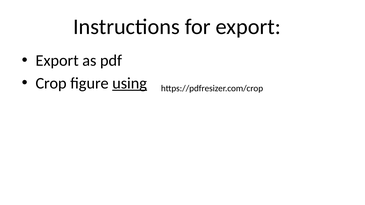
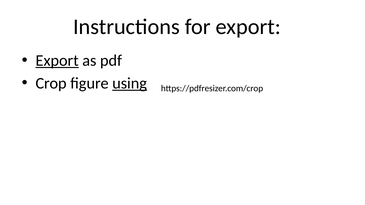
Export at (57, 61) underline: none -> present
